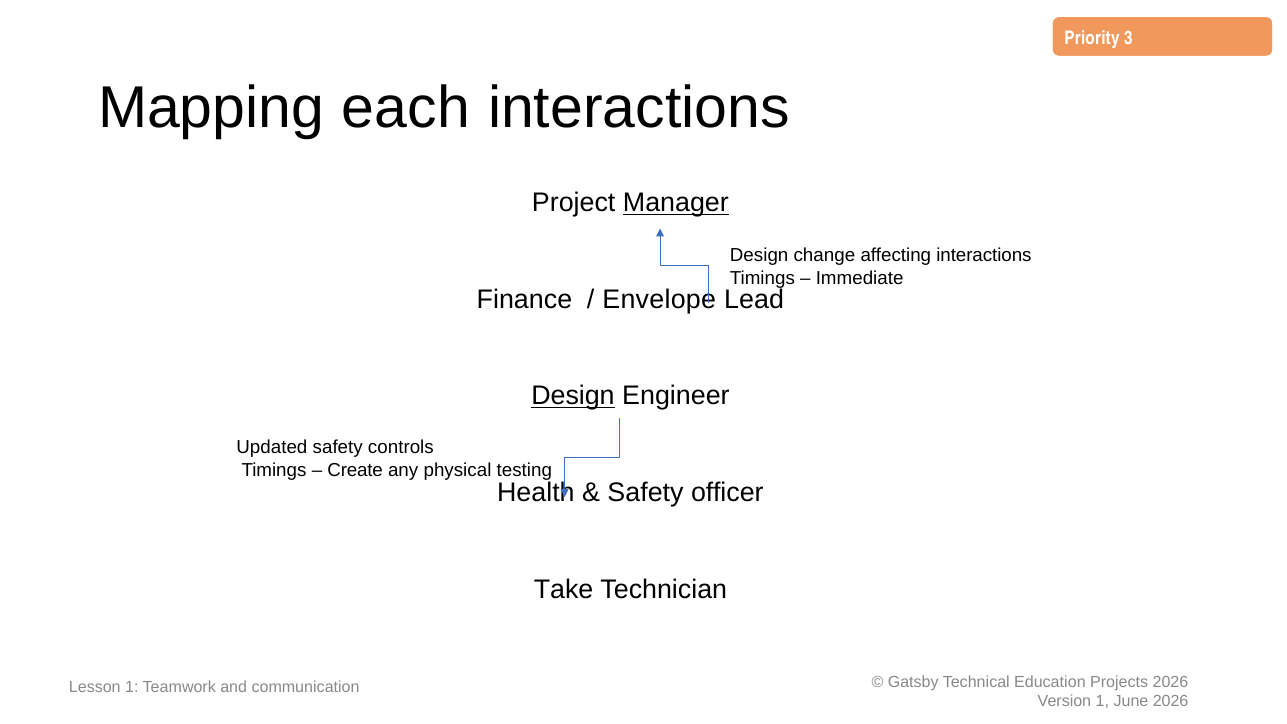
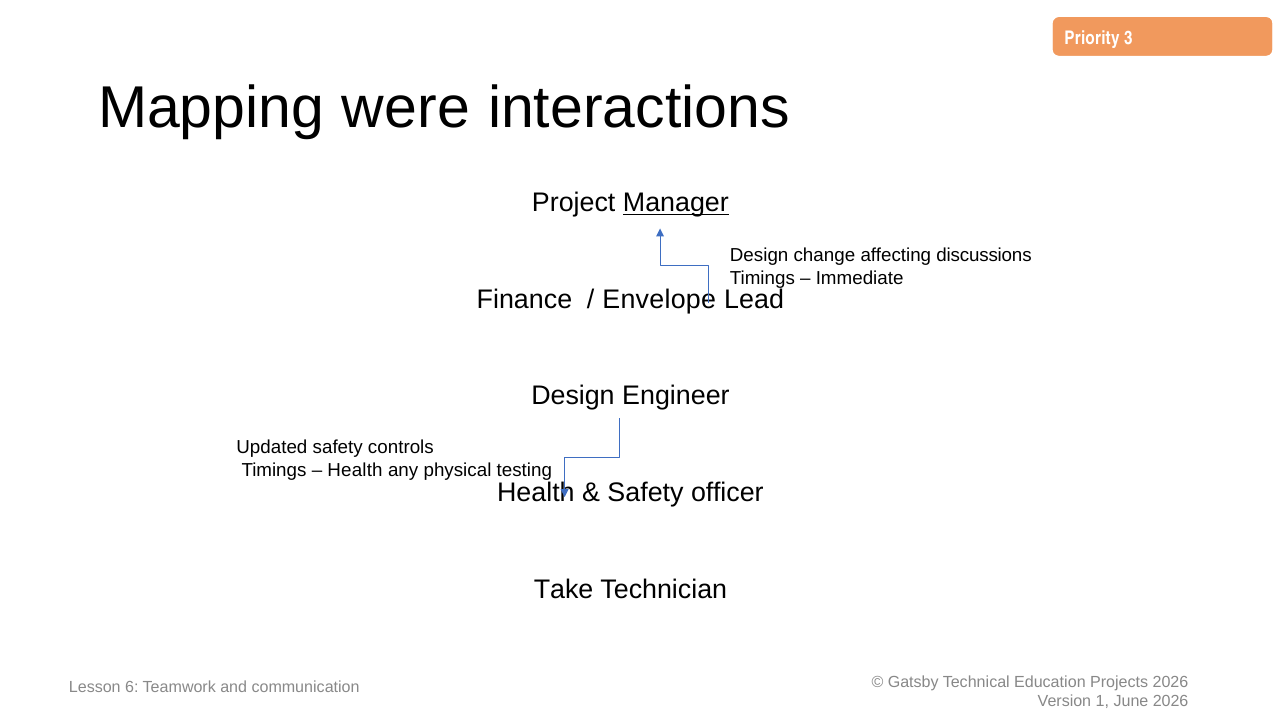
each: each -> were
affecting interactions: interactions -> discussions
Design at (573, 396) underline: present -> none
Create at (355, 470): Create -> Health
Lesson 1: 1 -> 6
